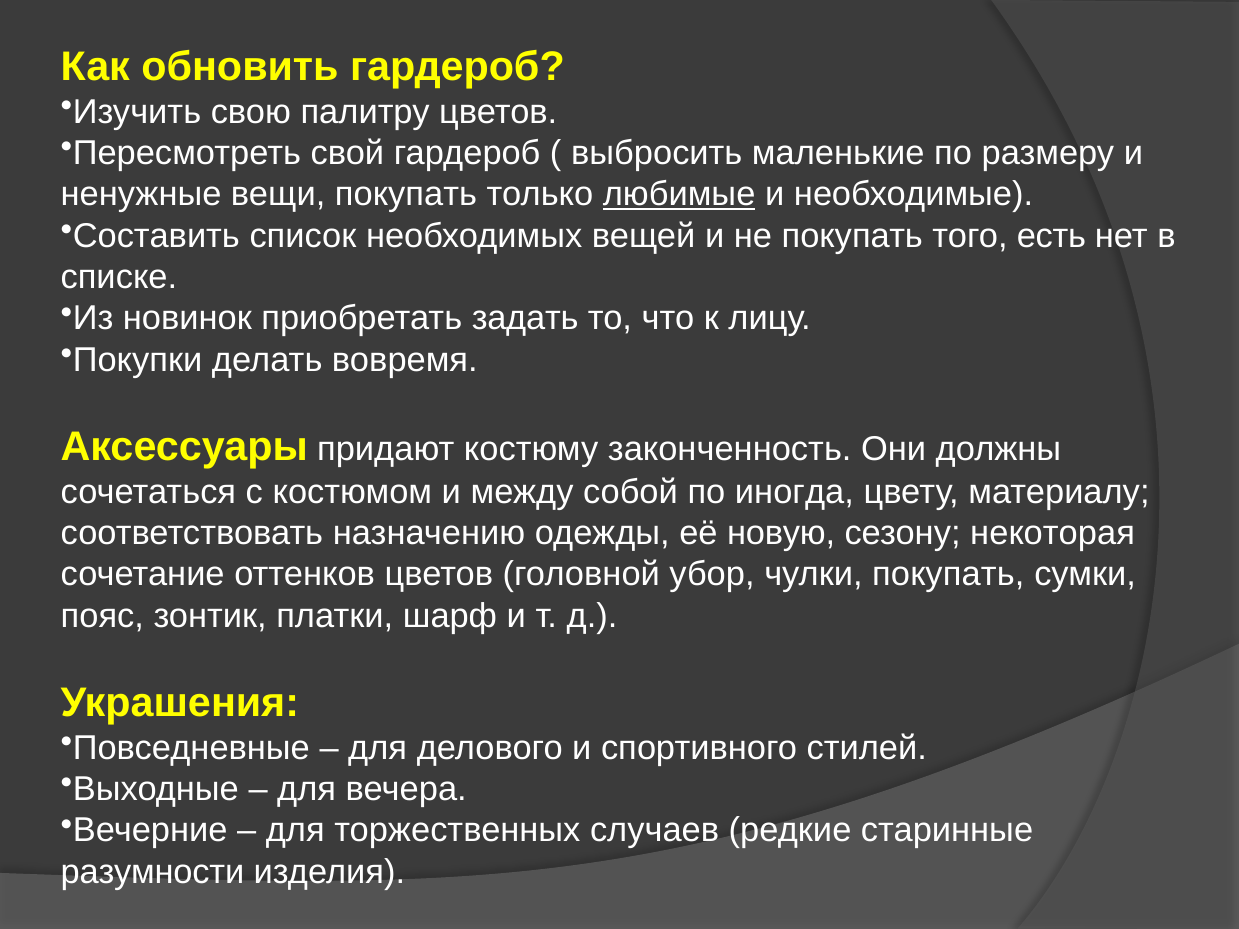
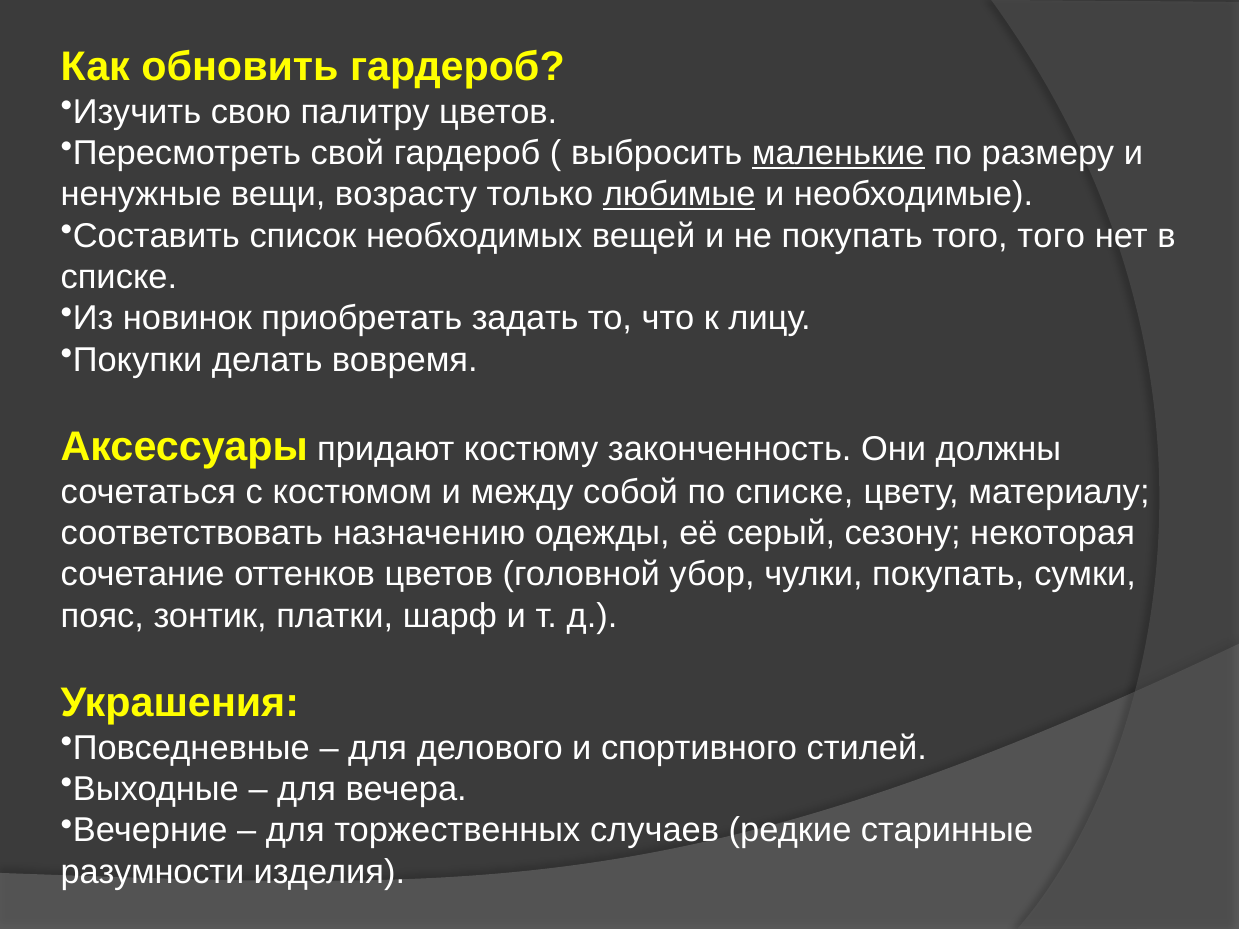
маленькие underline: none -> present
вещи покупать: покупать -> возрасту
того есть: есть -> того
по иногда: иногда -> списке
новую: новую -> серый
